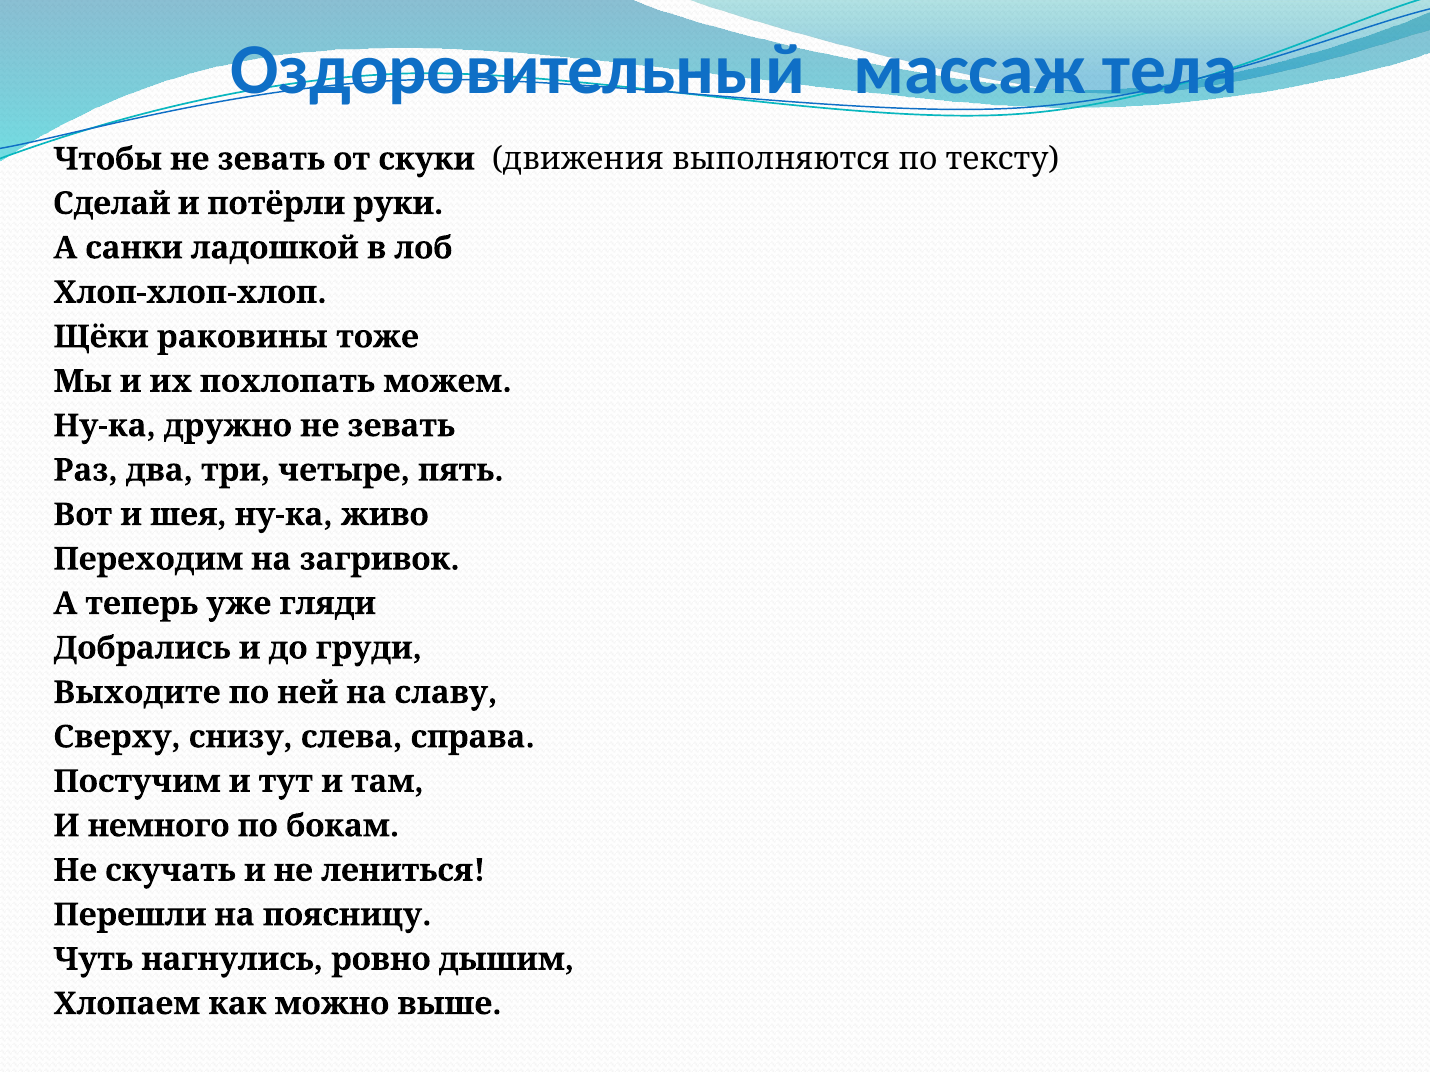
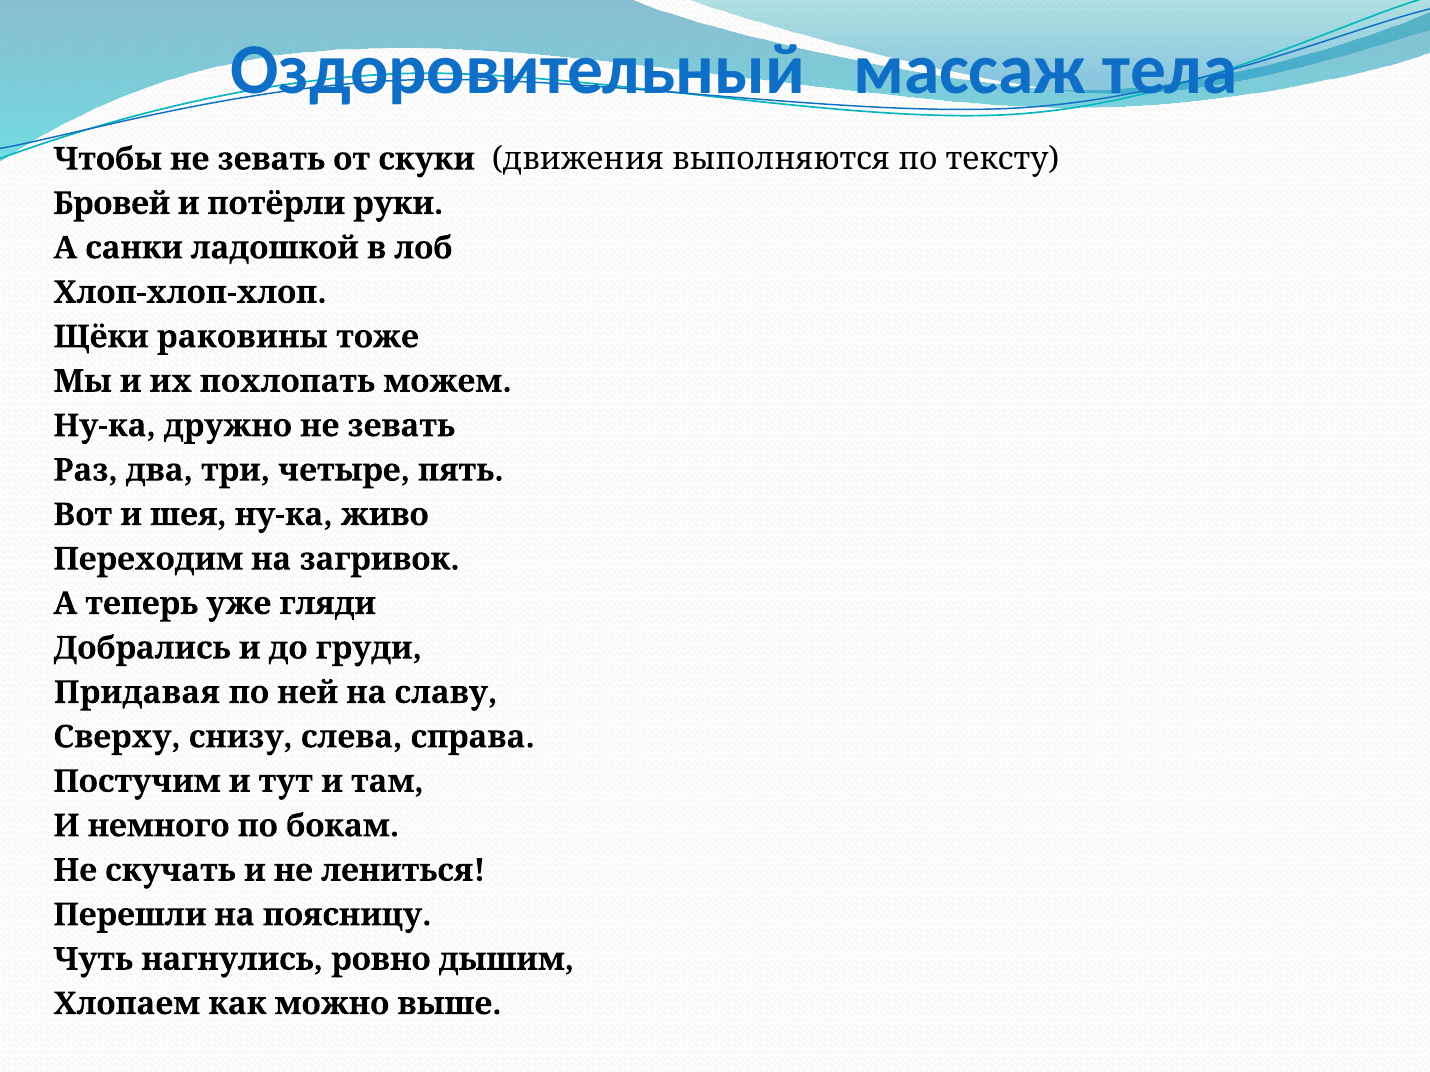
Сделай: Сделай -> Бровей
Выходите: Выходите -> Придавая
